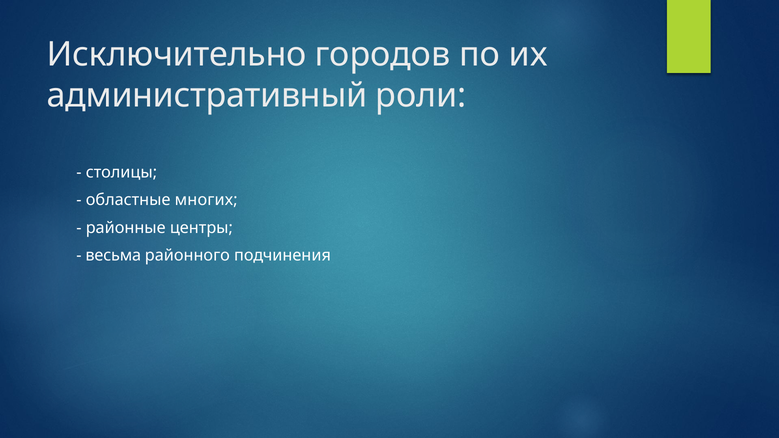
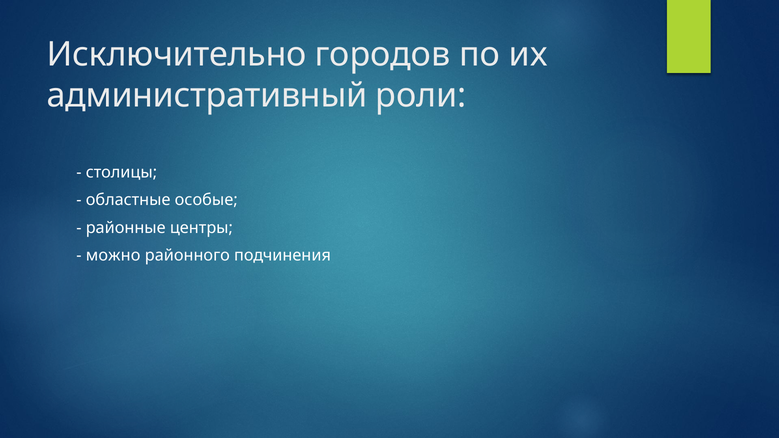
многих: многих -> особые
весьма: весьма -> можно
